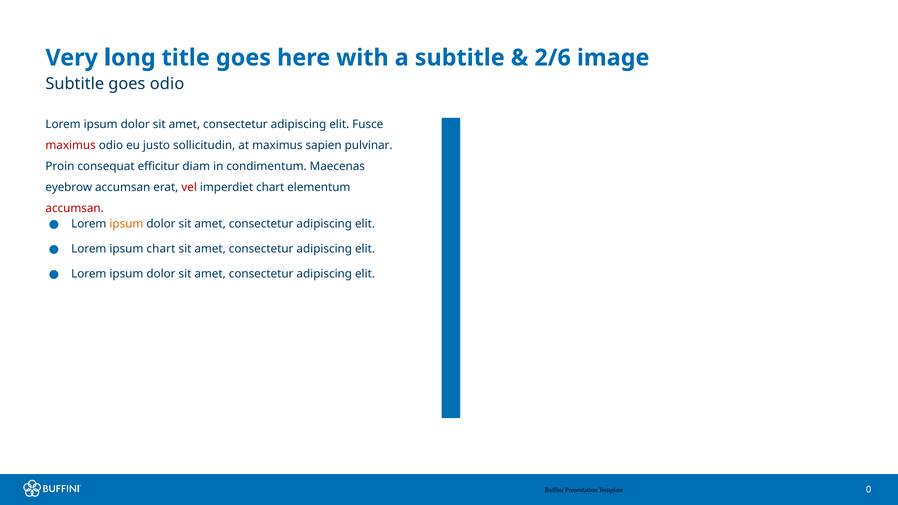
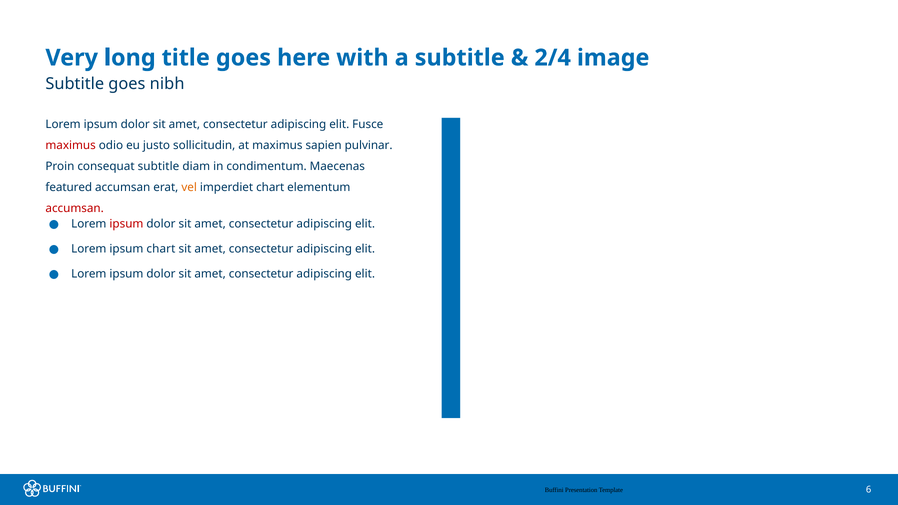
2/6: 2/6 -> 2/4
goes odio: odio -> nibh
consequat efficitur: efficitur -> subtitle
eyebrow: eyebrow -> featured
vel colour: red -> orange
ipsum at (126, 224) colour: orange -> red
0: 0 -> 6
